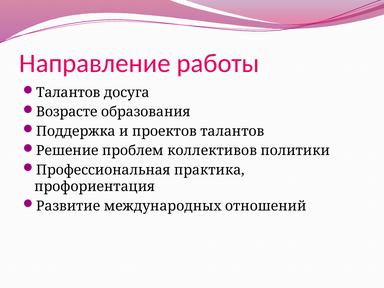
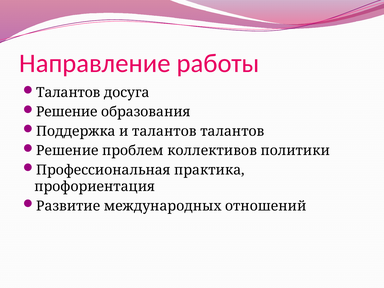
Возрасте at (67, 112): Возрасте -> Решение
и проектов: проектов -> талантов
